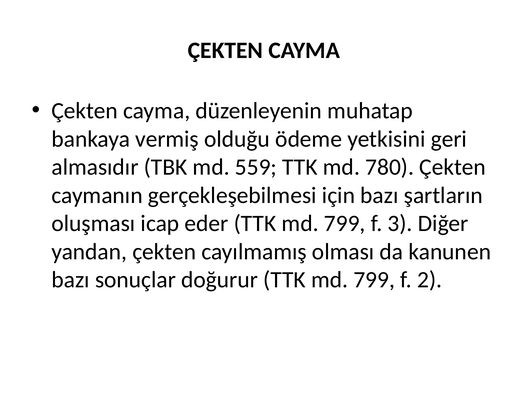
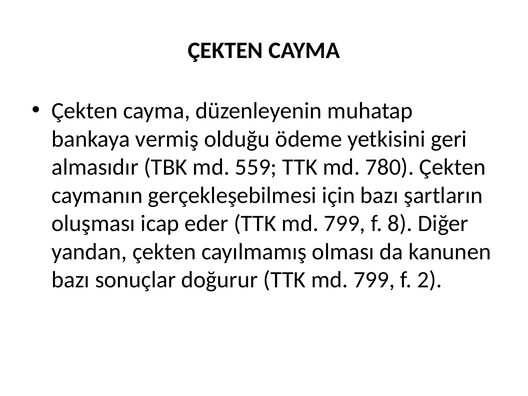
3: 3 -> 8
